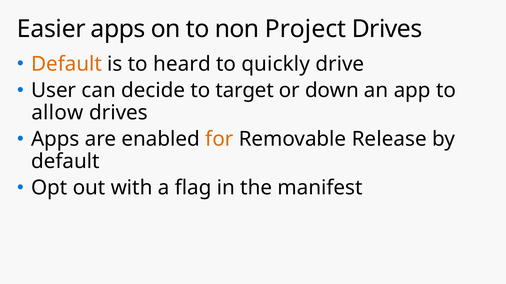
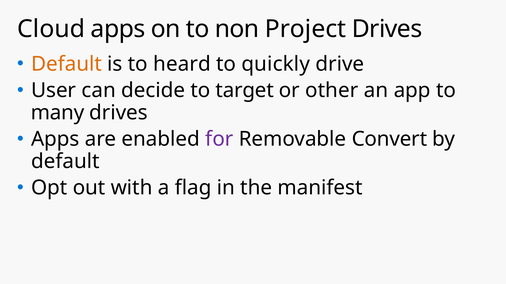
Easier: Easier -> Cloud
down: down -> other
allow: allow -> many
for colour: orange -> purple
Release: Release -> Convert
